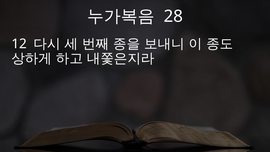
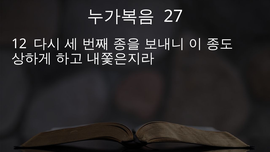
28: 28 -> 27
